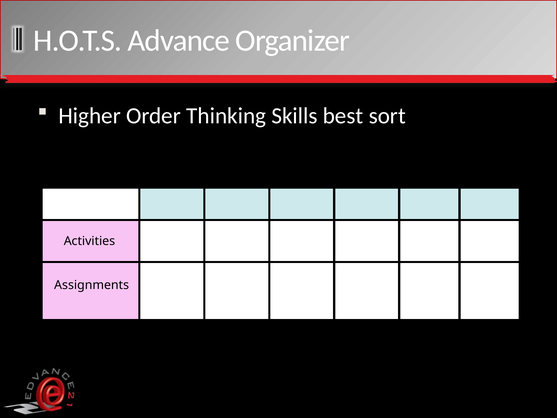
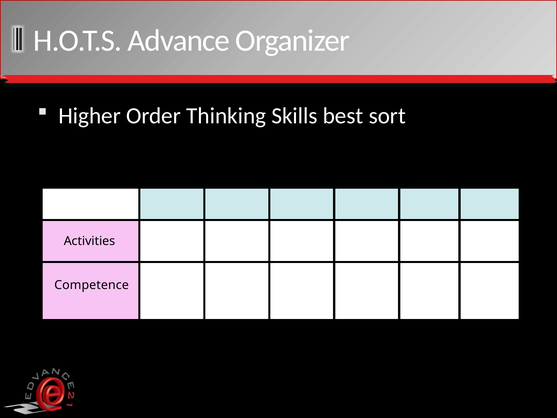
Assignments: Assignments -> Competence
